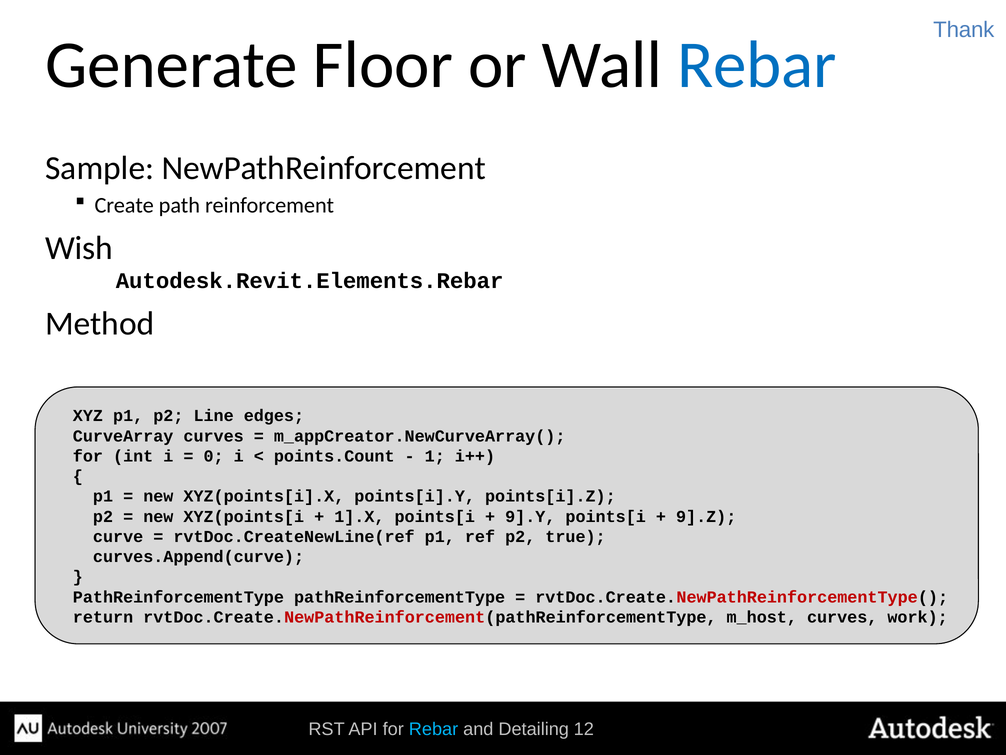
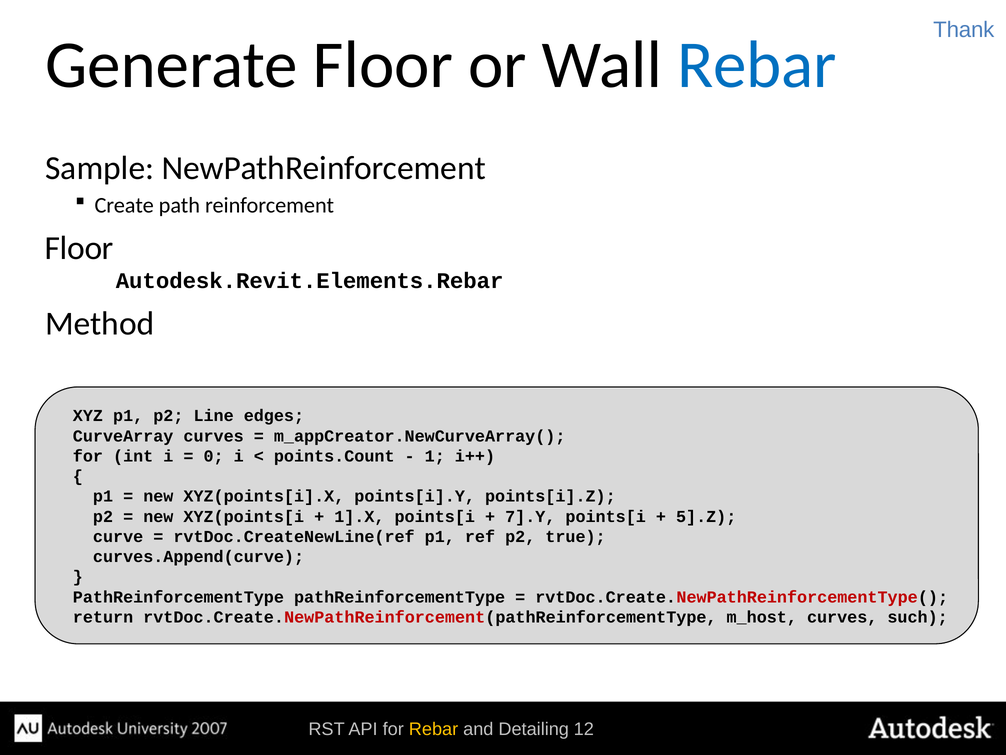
Wish at (79, 248): Wish -> Floor
9].Y: 9].Y -> 7].Y
9].Z: 9].Z -> 5].Z
work: work -> such
Rebar at (434, 729) colour: light blue -> yellow
